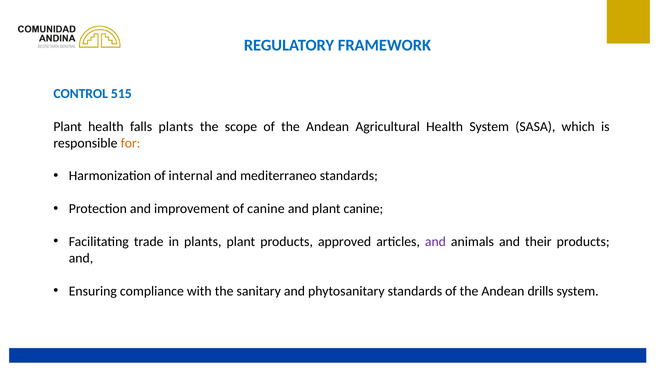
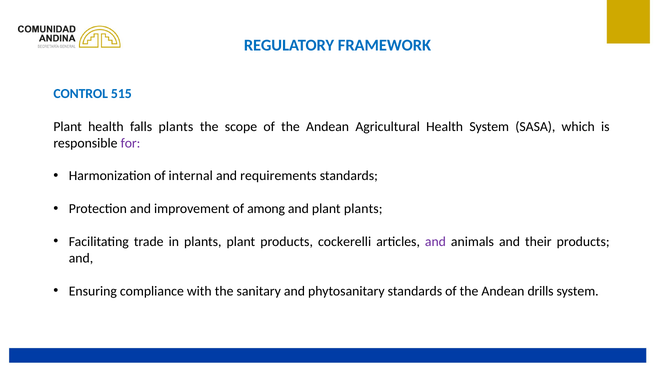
for colour: orange -> purple
mediterraneo: mediterraneo -> requirements
of canine: canine -> among
plant canine: canine -> plants
approved: approved -> cockerelli
